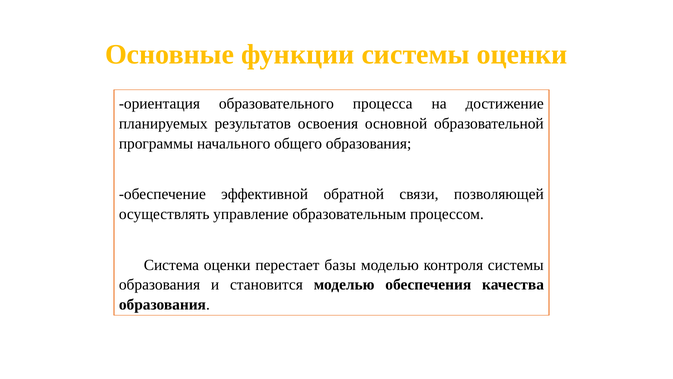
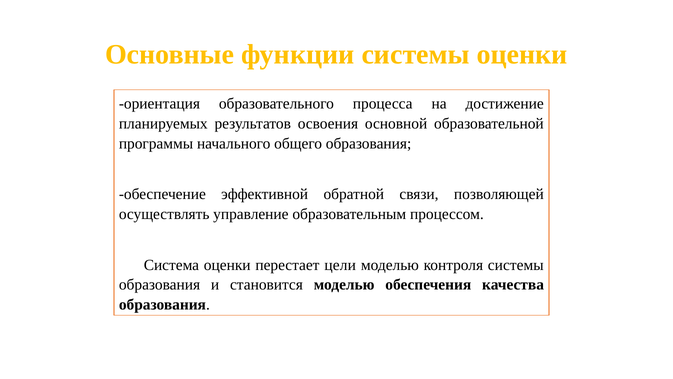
базы: базы -> цели
